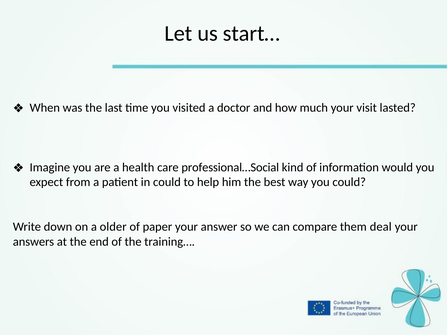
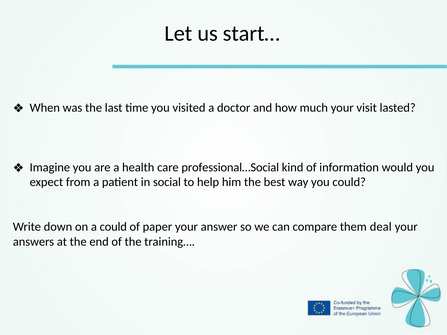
in could: could -> social
a older: older -> could
